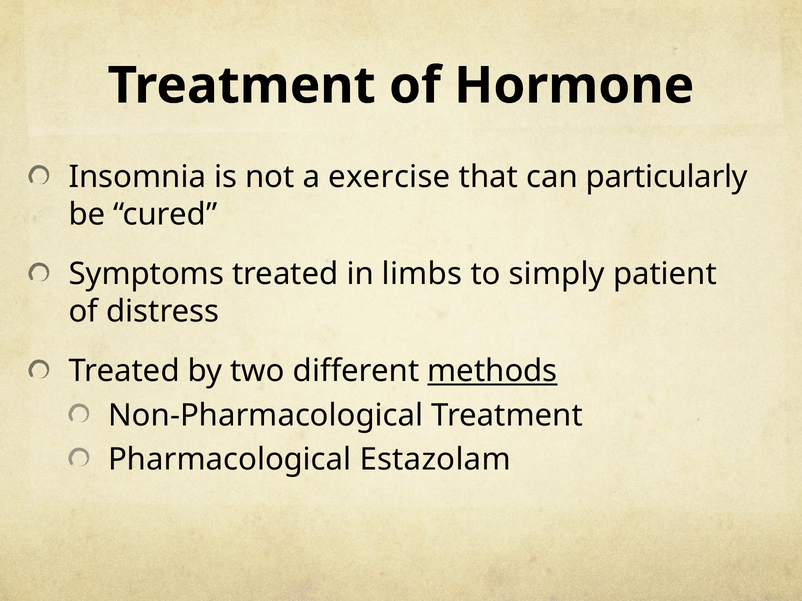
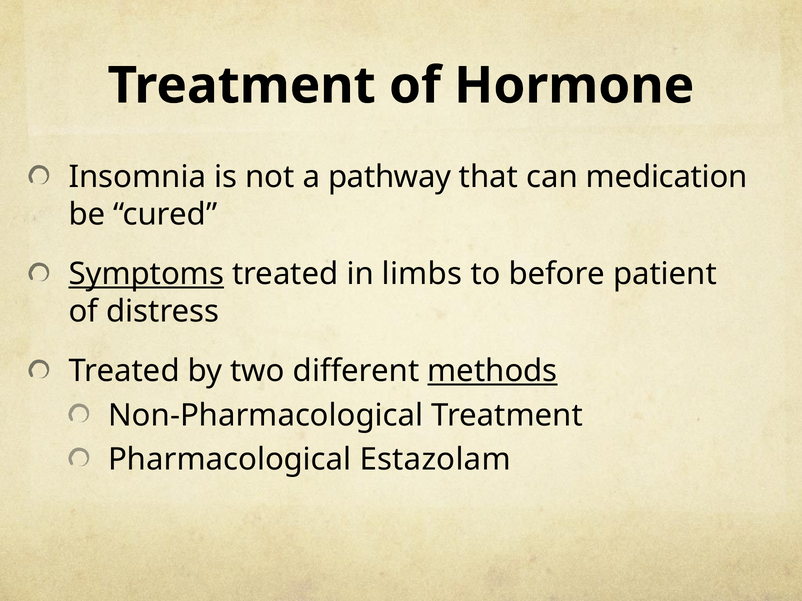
exercise: exercise -> pathway
particularly: particularly -> medication
Symptoms underline: none -> present
simply: simply -> before
